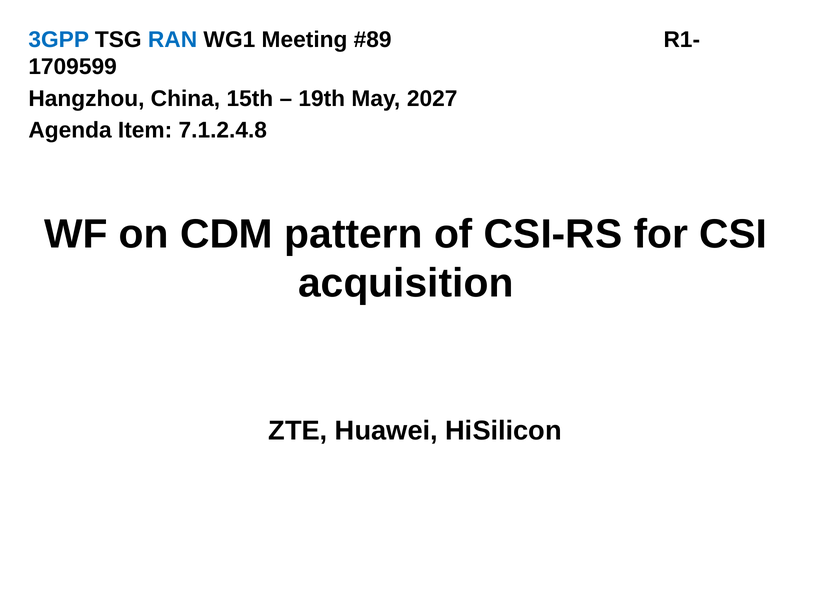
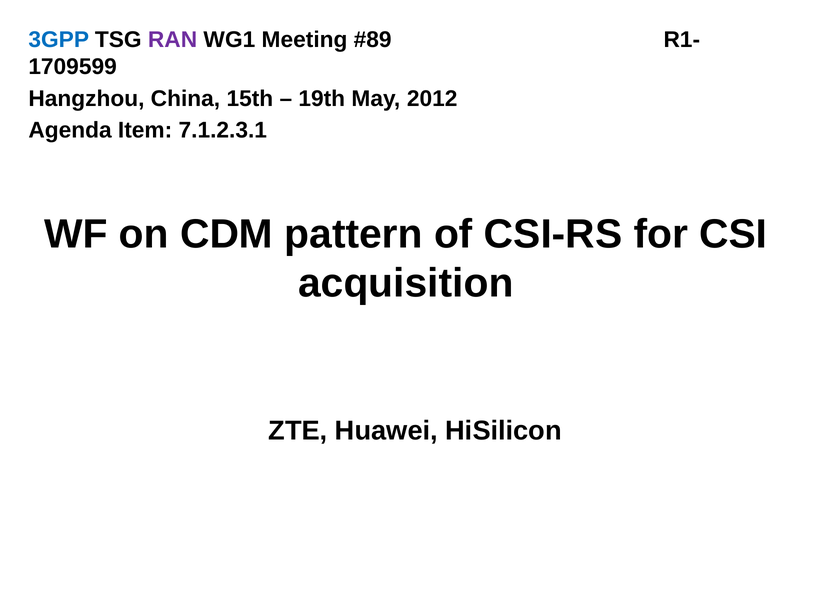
RAN colour: blue -> purple
2027: 2027 -> 2012
7.1.2.4.8: 7.1.2.4.8 -> 7.1.2.3.1
